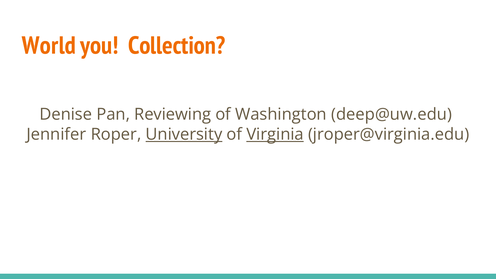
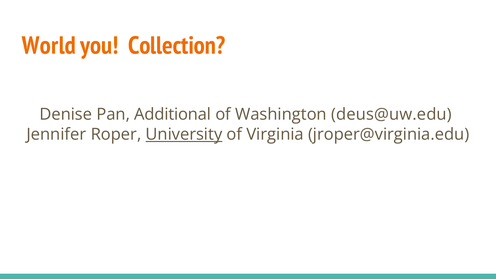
Reviewing: Reviewing -> Additional
deep@uw.edu: deep@uw.edu -> deus@uw.edu
Virginia underline: present -> none
